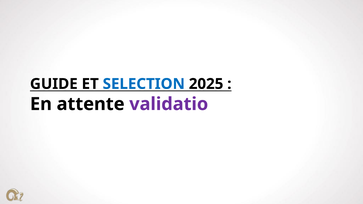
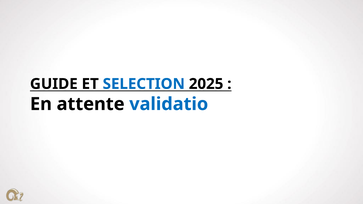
validatio colour: purple -> blue
